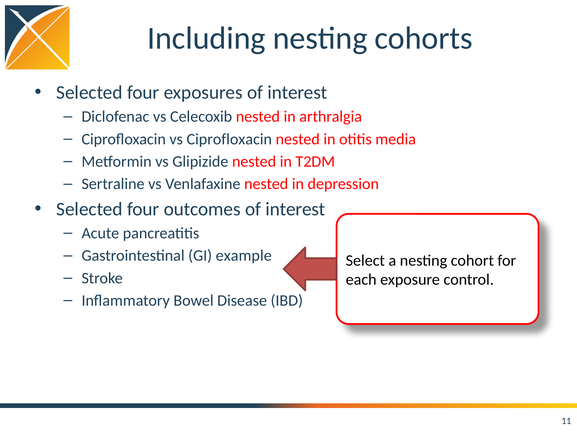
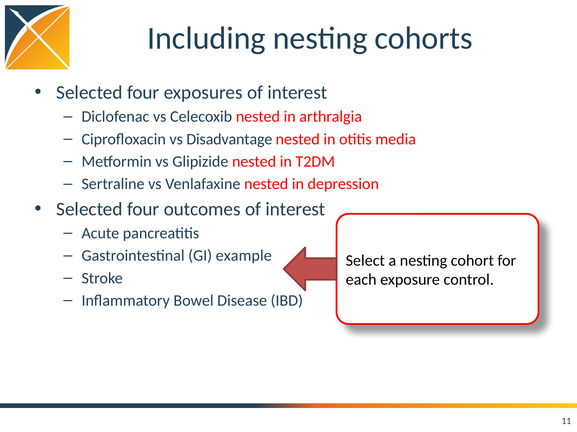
vs Ciprofloxacin: Ciprofloxacin -> Disadvantage
